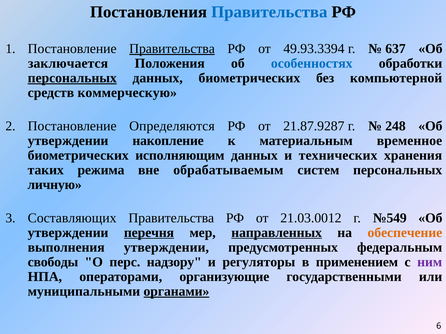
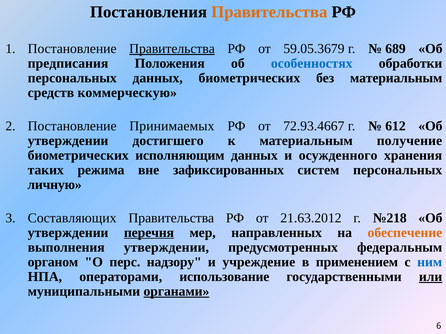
Правительства at (269, 12) colour: blue -> orange
49.93.3394: 49.93.3394 -> 59.05.3679
637: 637 -> 689
заключается: заключается -> предписания
персональных at (72, 78) underline: present -> none
без компьютерной: компьютерной -> материальным
Определяются: Определяются -> Принимаемых
21.87.9287: 21.87.9287 -> 72.93.4667
248: 248 -> 612
накопление: накопление -> достигшего
временное: временное -> получение
технических: технических -> осужденного
обрабатываемым: обрабатываемым -> зафиксированных
21.03.0012: 21.03.0012 -> 21.63.2012
№549: №549 -> №218
направленных underline: present -> none
свободы: свободы -> органом
регуляторы: регуляторы -> учреждение
ним colour: purple -> blue
организующие: организующие -> использование
или underline: none -> present
